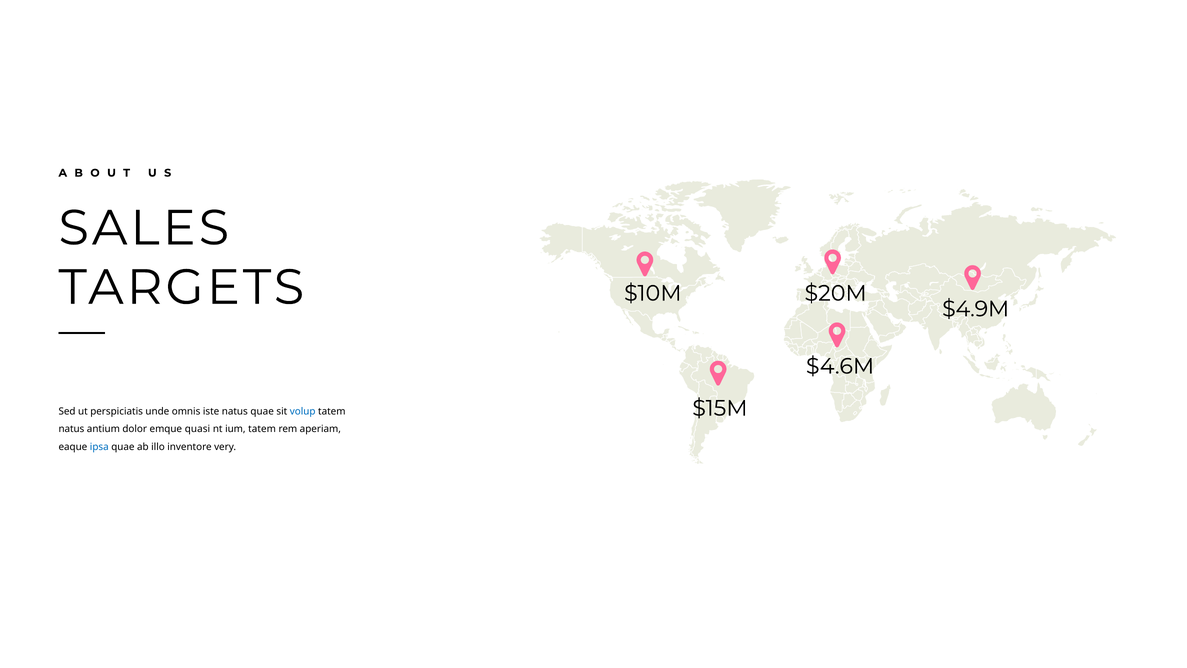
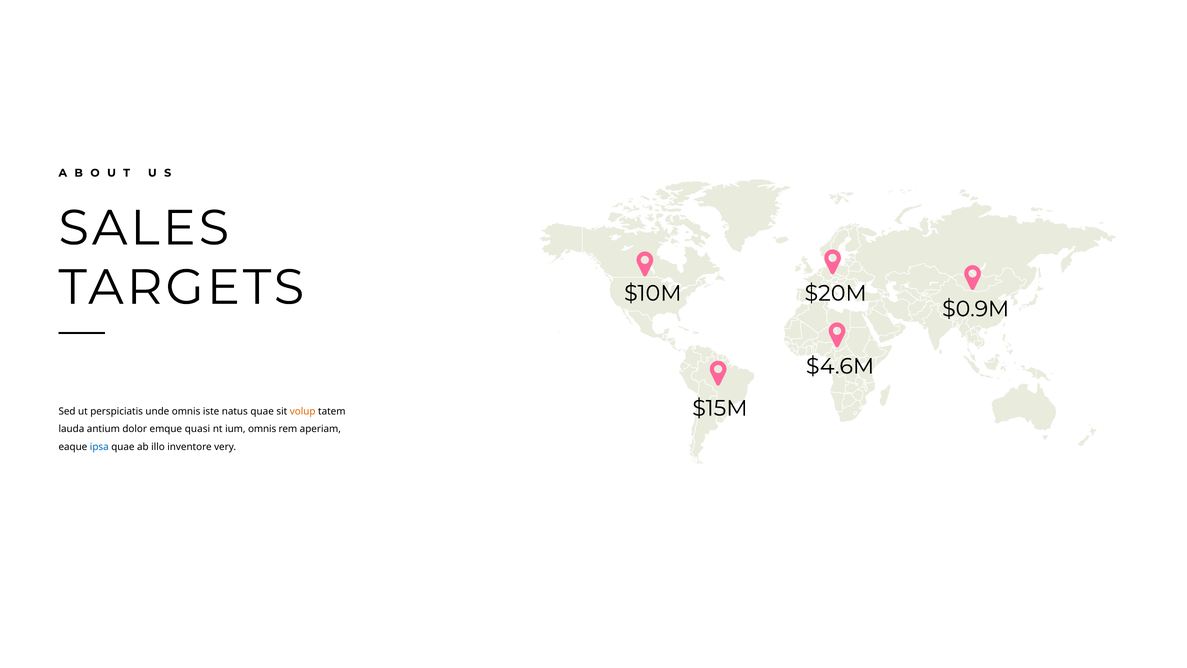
$4.9M: $4.9M -> $0.9M
volup colour: blue -> orange
natus at (71, 429): natus -> lauda
ium tatem: tatem -> omnis
